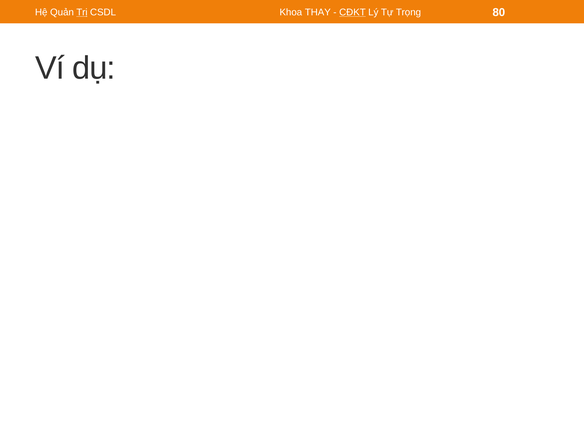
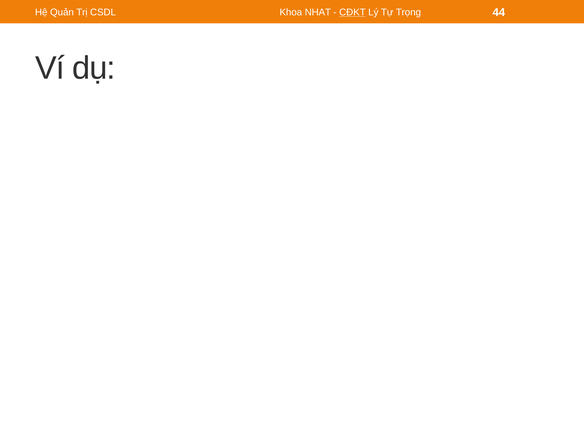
Trị underline: present -> none
THAY: THAY -> NHAT
80: 80 -> 44
